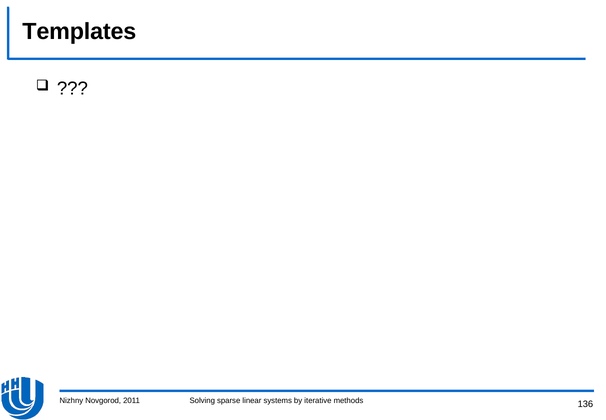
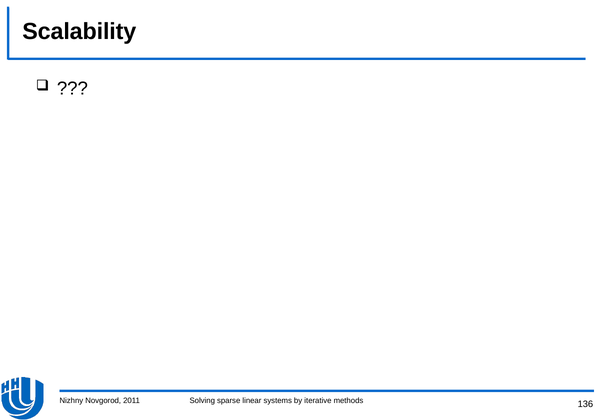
Templates: Templates -> Scalability
